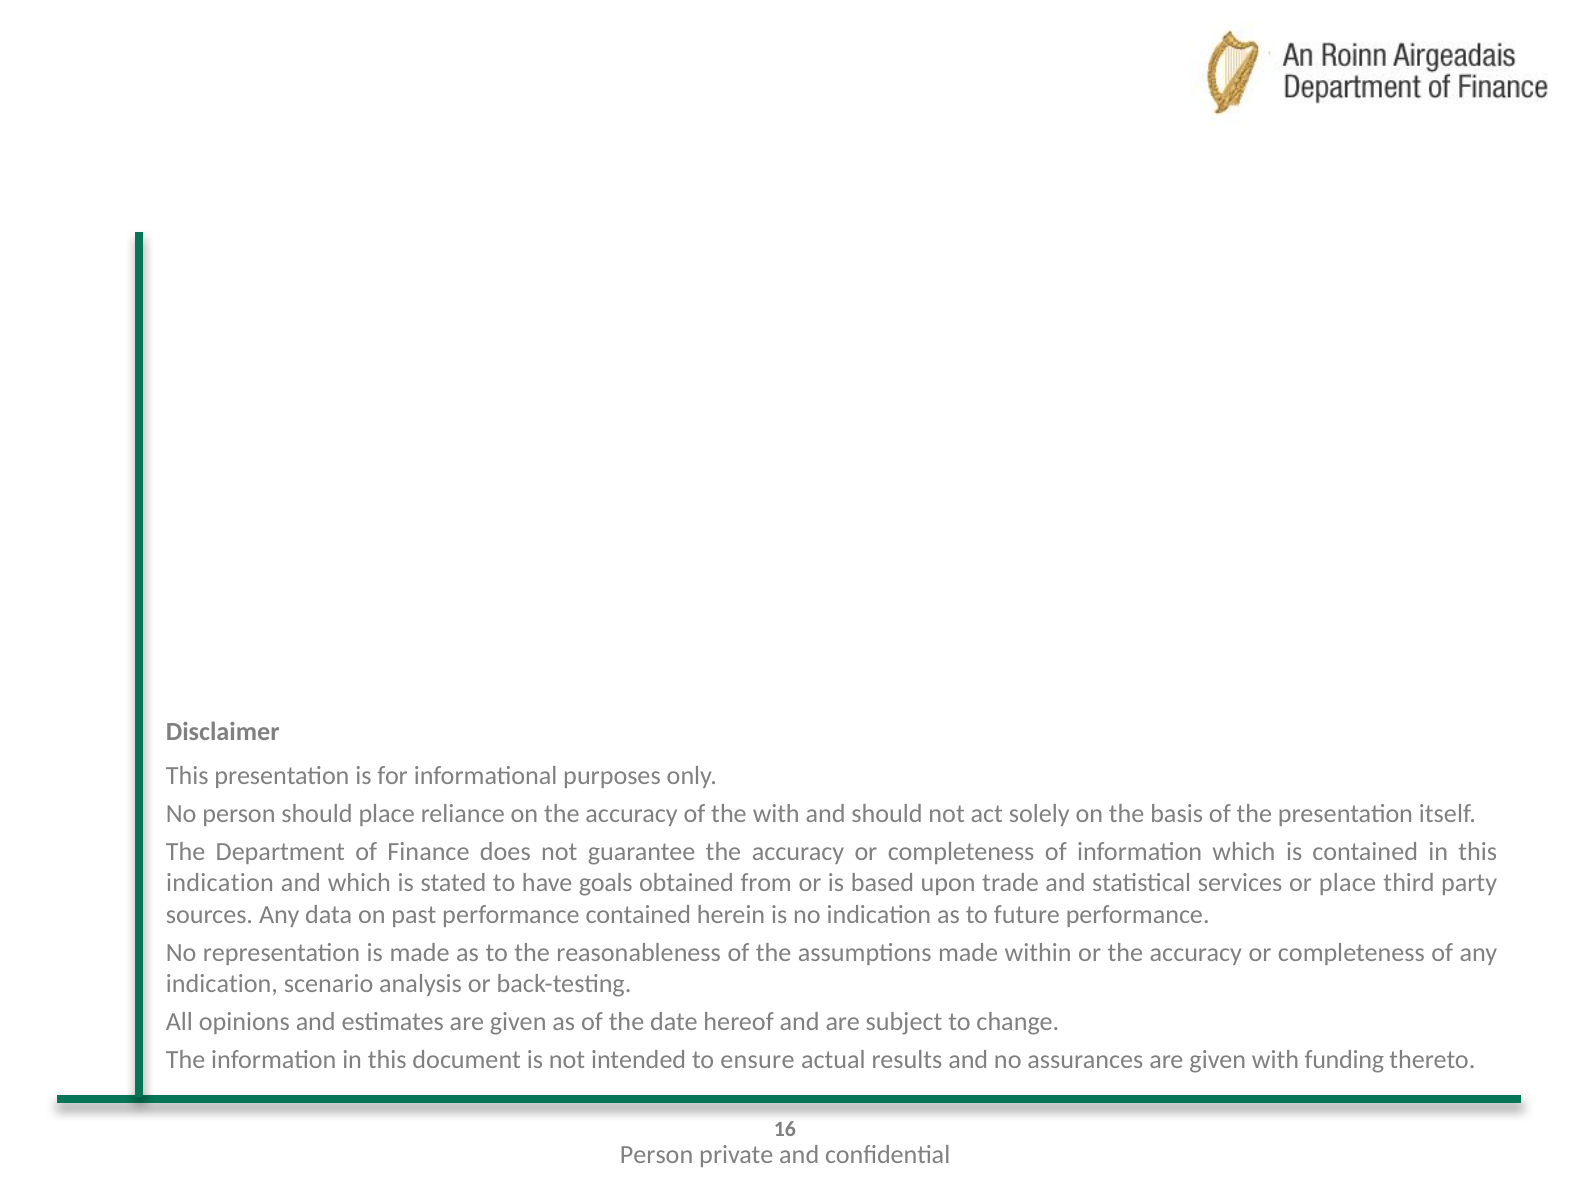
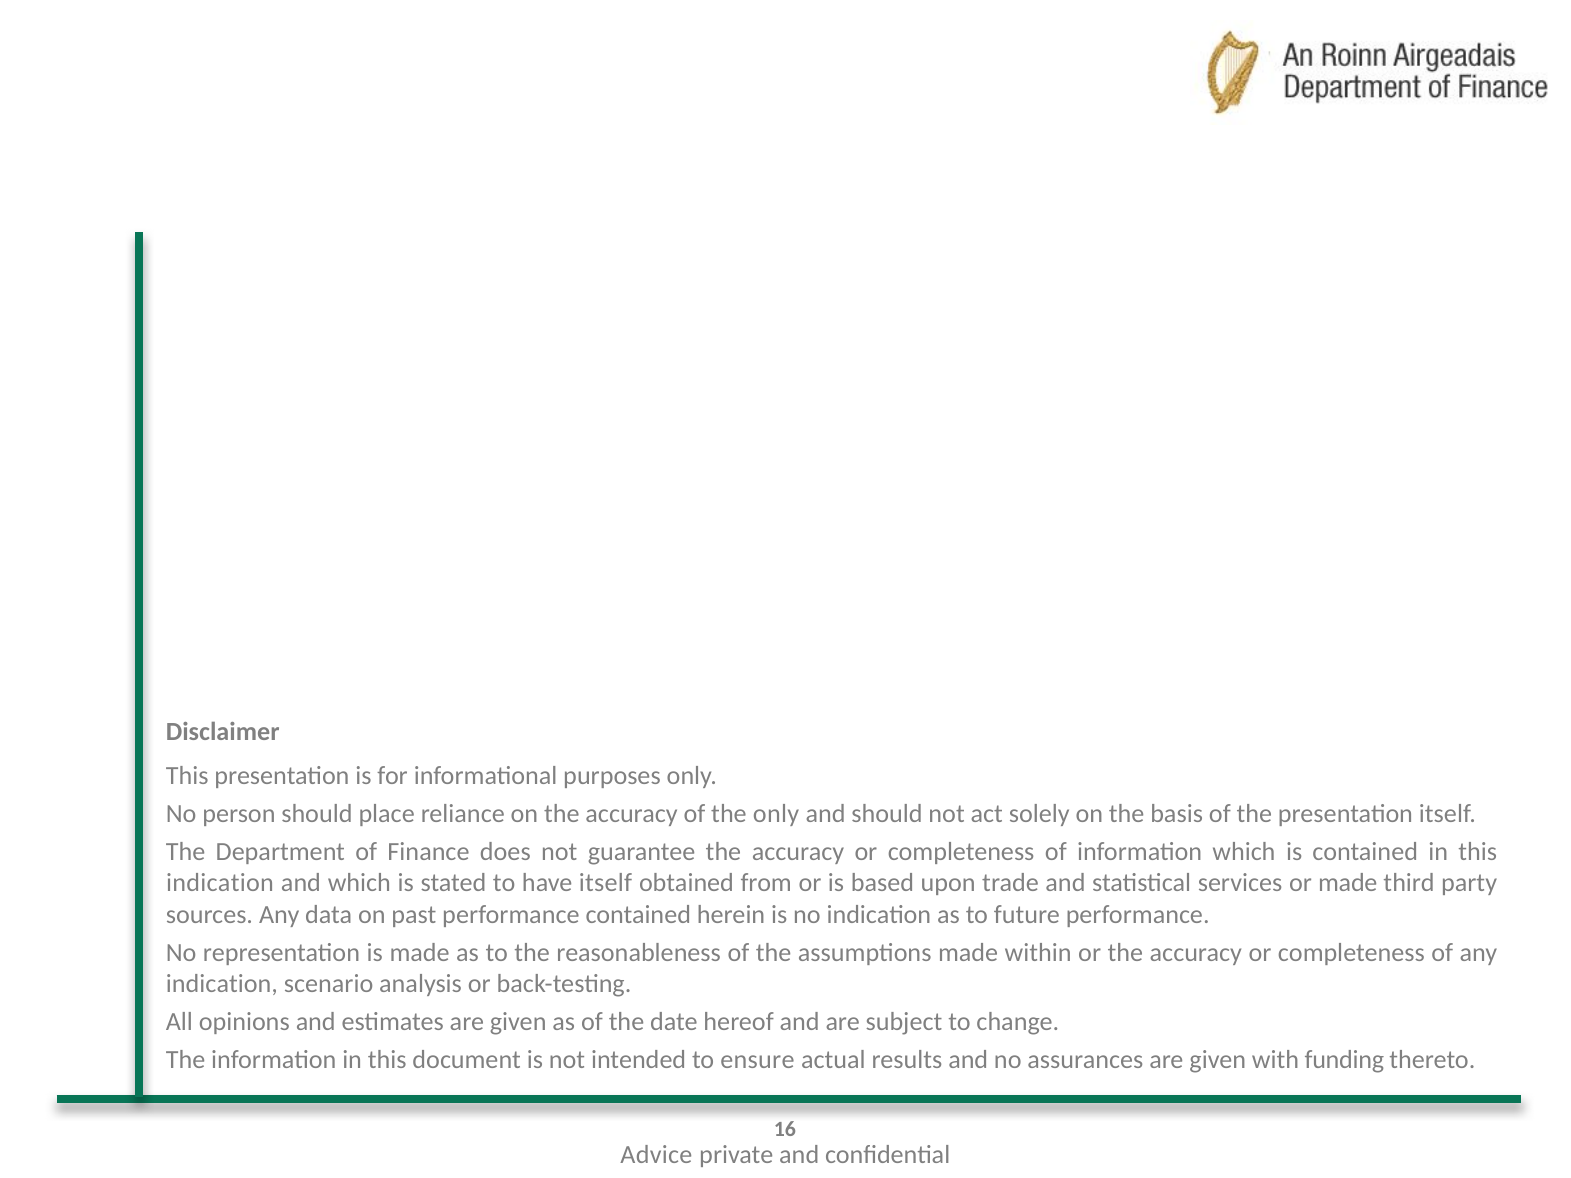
the with: with -> only
have goals: goals -> itself
or place: place -> made
Person at (657, 1155): Person -> Advice
